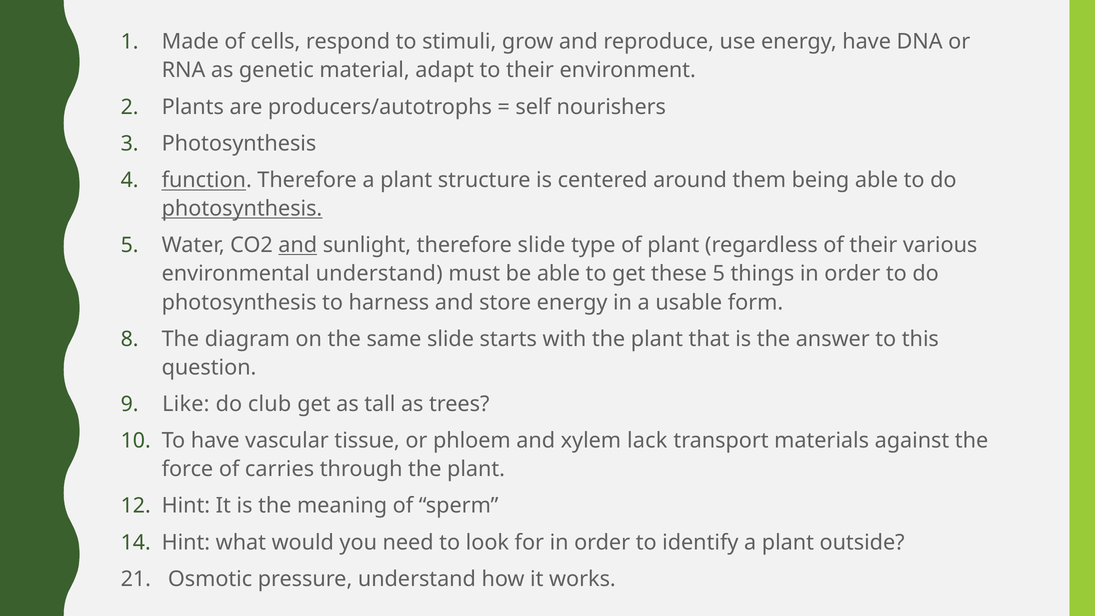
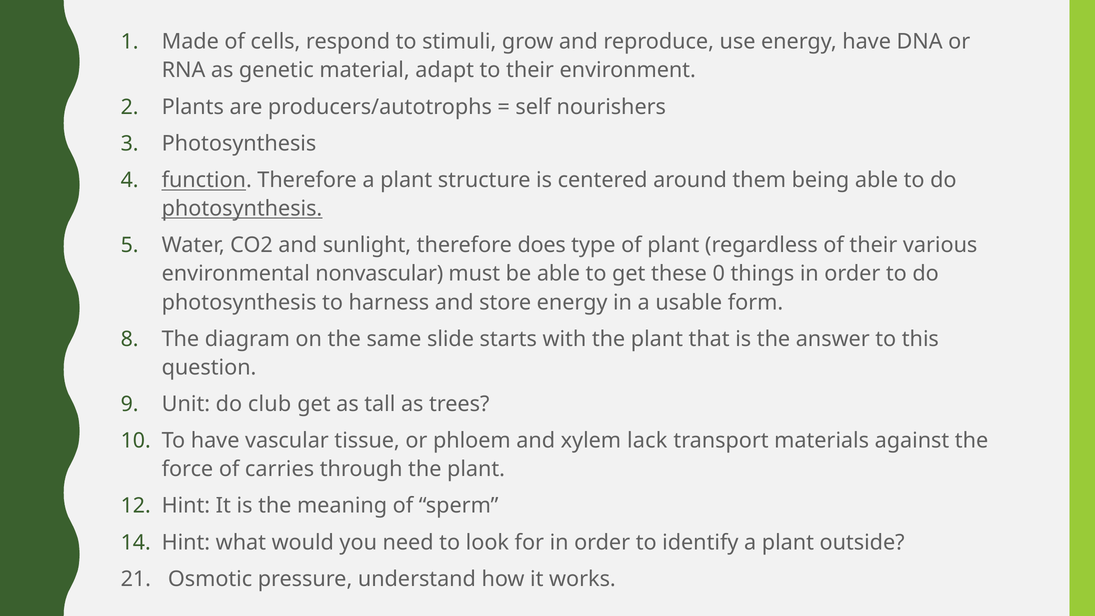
and at (298, 245) underline: present -> none
therefore slide: slide -> does
environmental understand: understand -> nonvascular
these 5: 5 -> 0
Like: Like -> Unit
